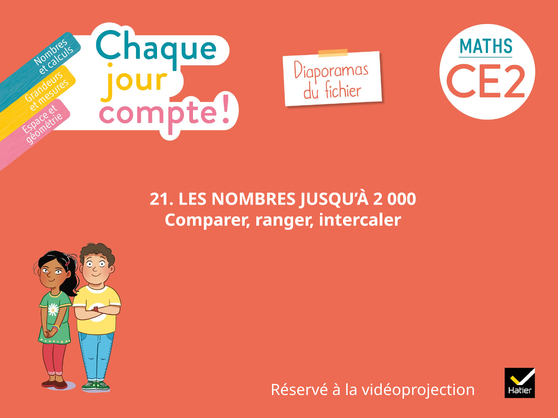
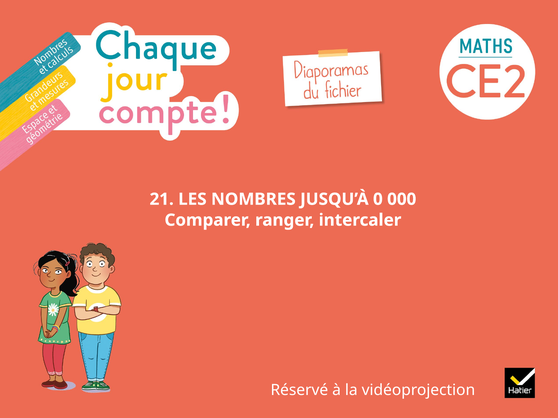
2: 2 -> 0
